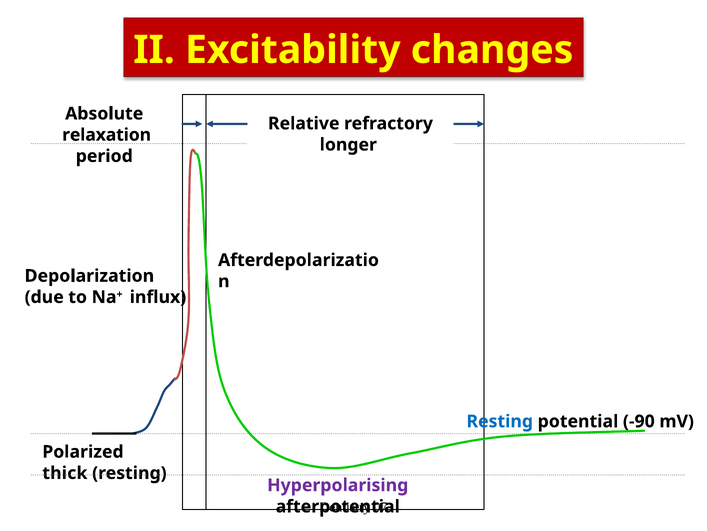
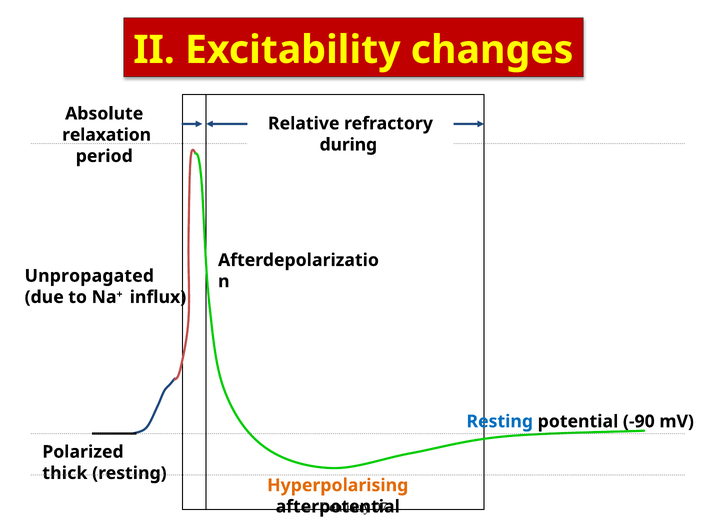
longer: longer -> during
Depolarization: Depolarization -> Unpropagated
Hyperpolarising colour: purple -> orange
